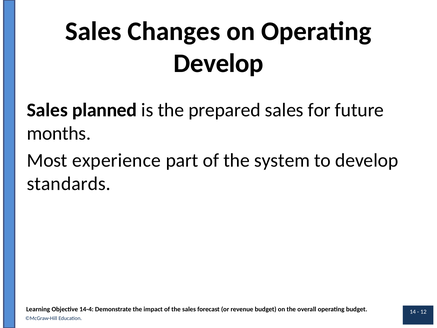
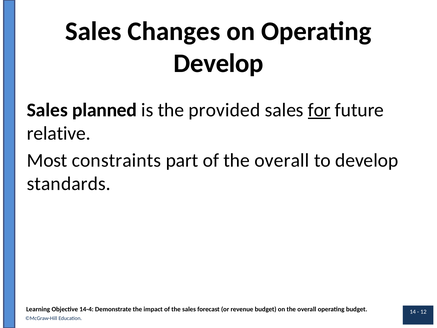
prepared: prepared -> provided
for underline: none -> present
months: months -> relative
experience: experience -> constraints
of the system: system -> overall
